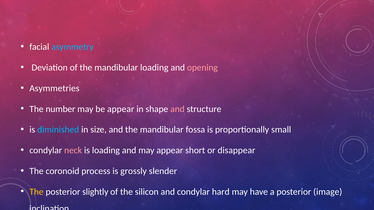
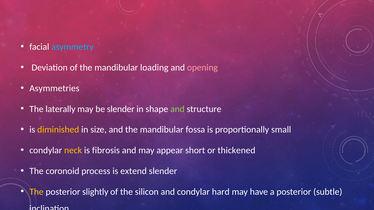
number: number -> laterally
be appear: appear -> slender
and at (177, 109) colour: pink -> light green
diminished colour: light blue -> yellow
neck colour: pink -> yellow
is loading: loading -> fibrosis
disappear: disappear -> thickened
grossly: grossly -> extend
image: image -> subtle
